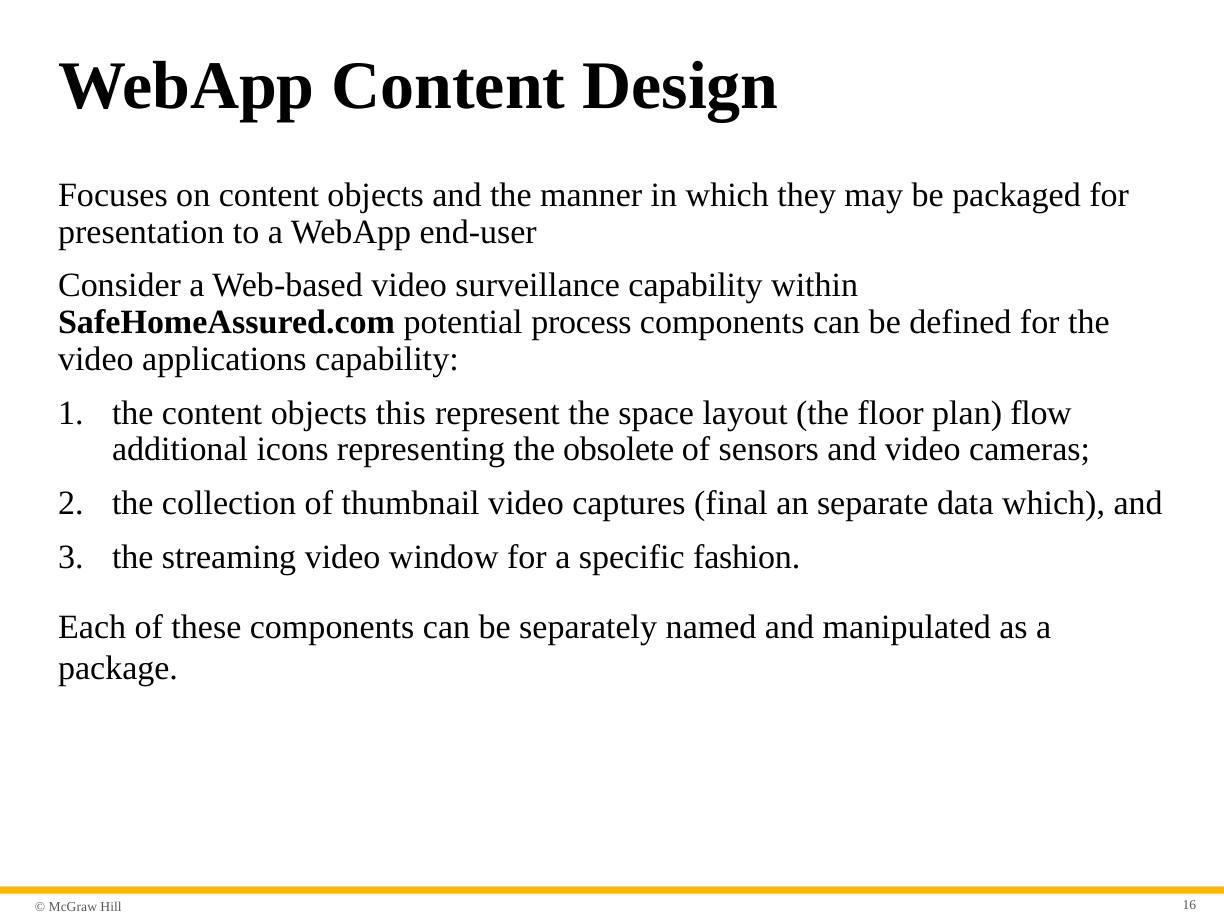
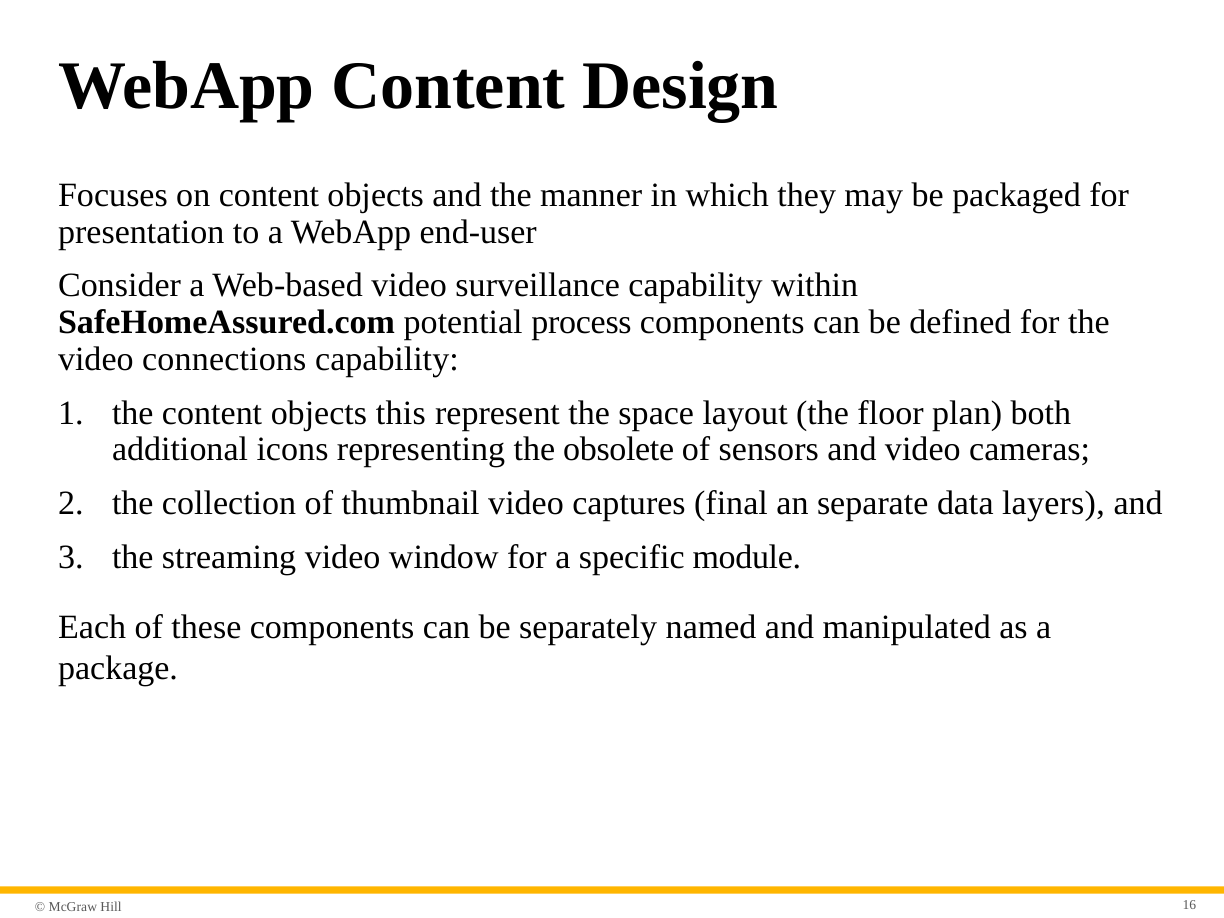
applications: applications -> connections
flow: flow -> both
data which: which -> layers
fashion: fashion -> module
